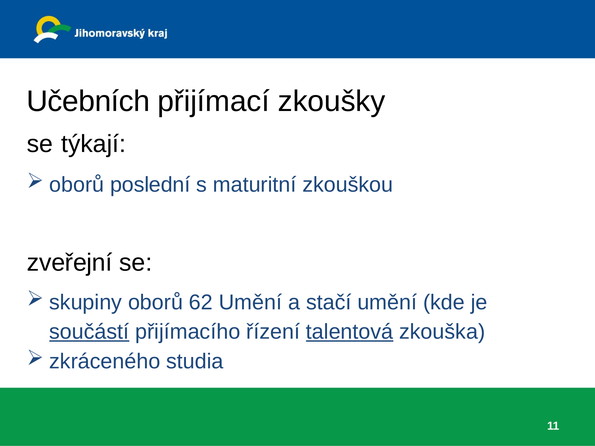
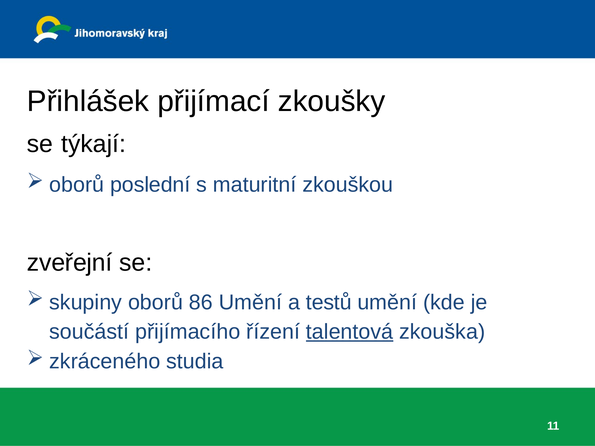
Učebních: Učebních -> Přihlášek
62: 62 -> 86
stačí: stačí -> testů
součástí underline: present -> none
